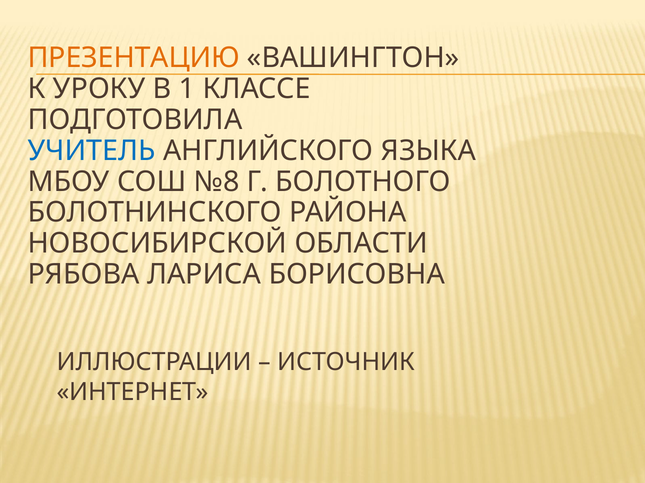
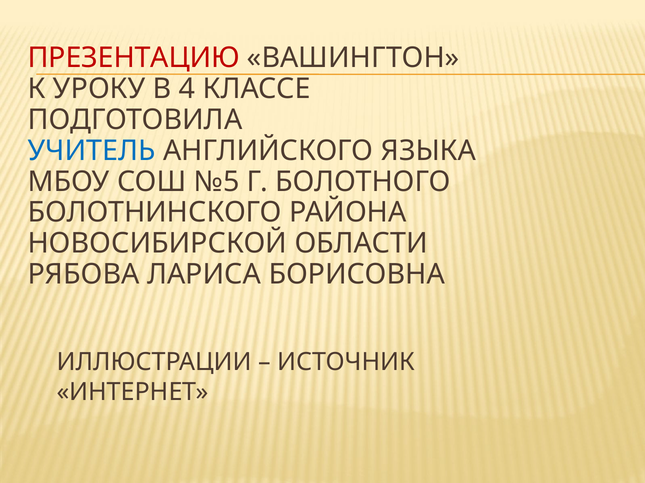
ПРЕЗЕНТАЦИЮ colour: orange -> red
1: 1 -> 4
№8: №8 -> №5
